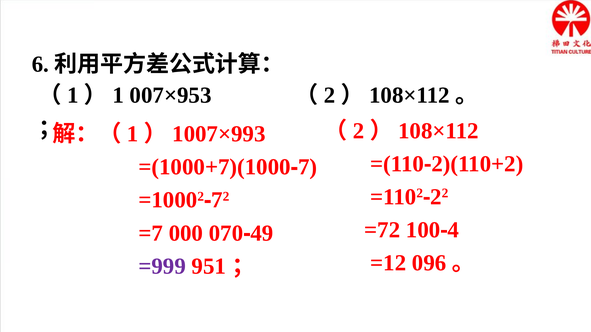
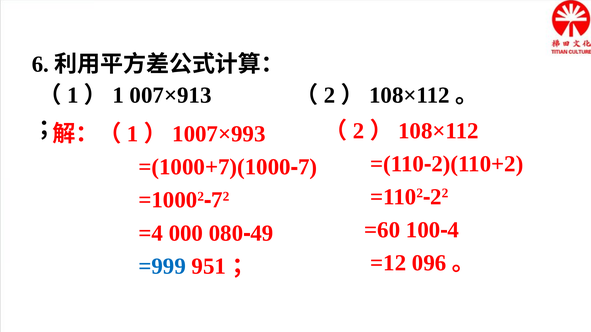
007×953: 007×953 -> 007×913
=72: =72 -> =60
=7: =7 -> =4
070: 070 -> 080
=999 colour: purple -> blue
